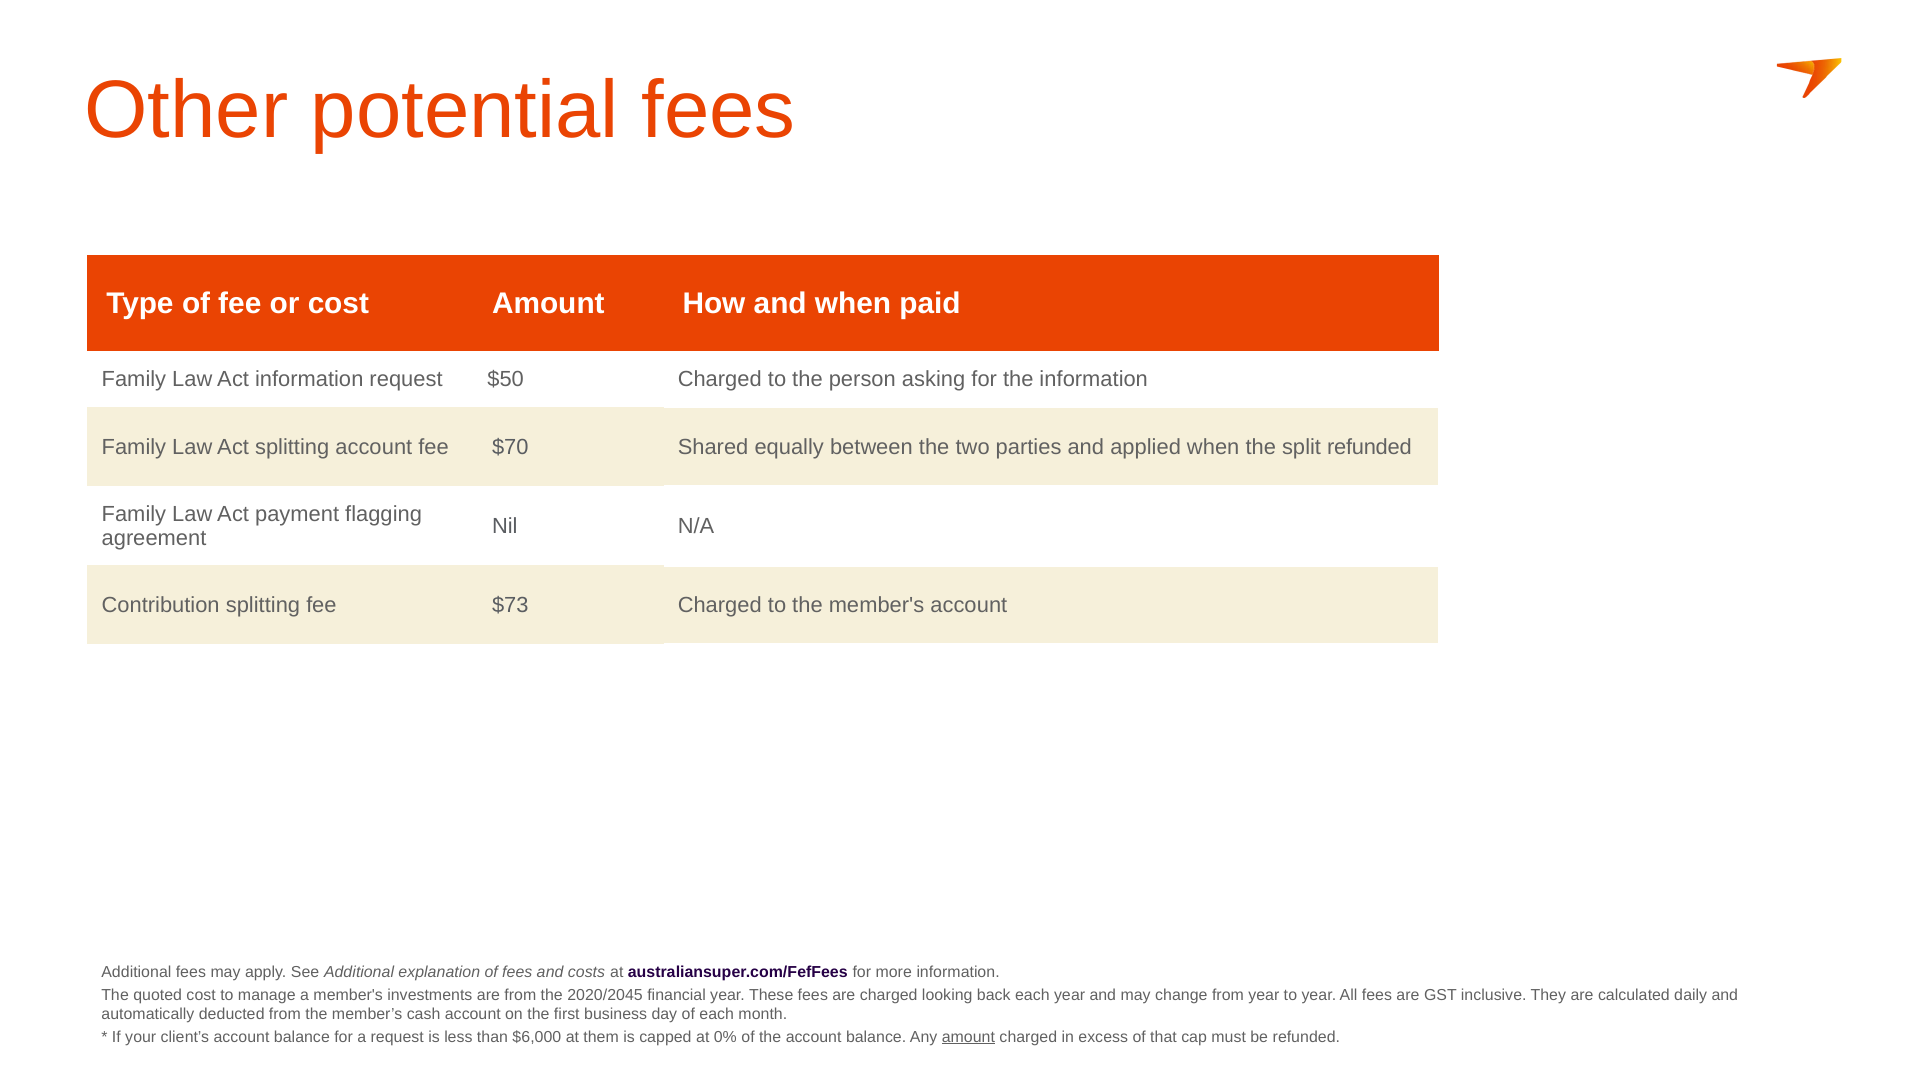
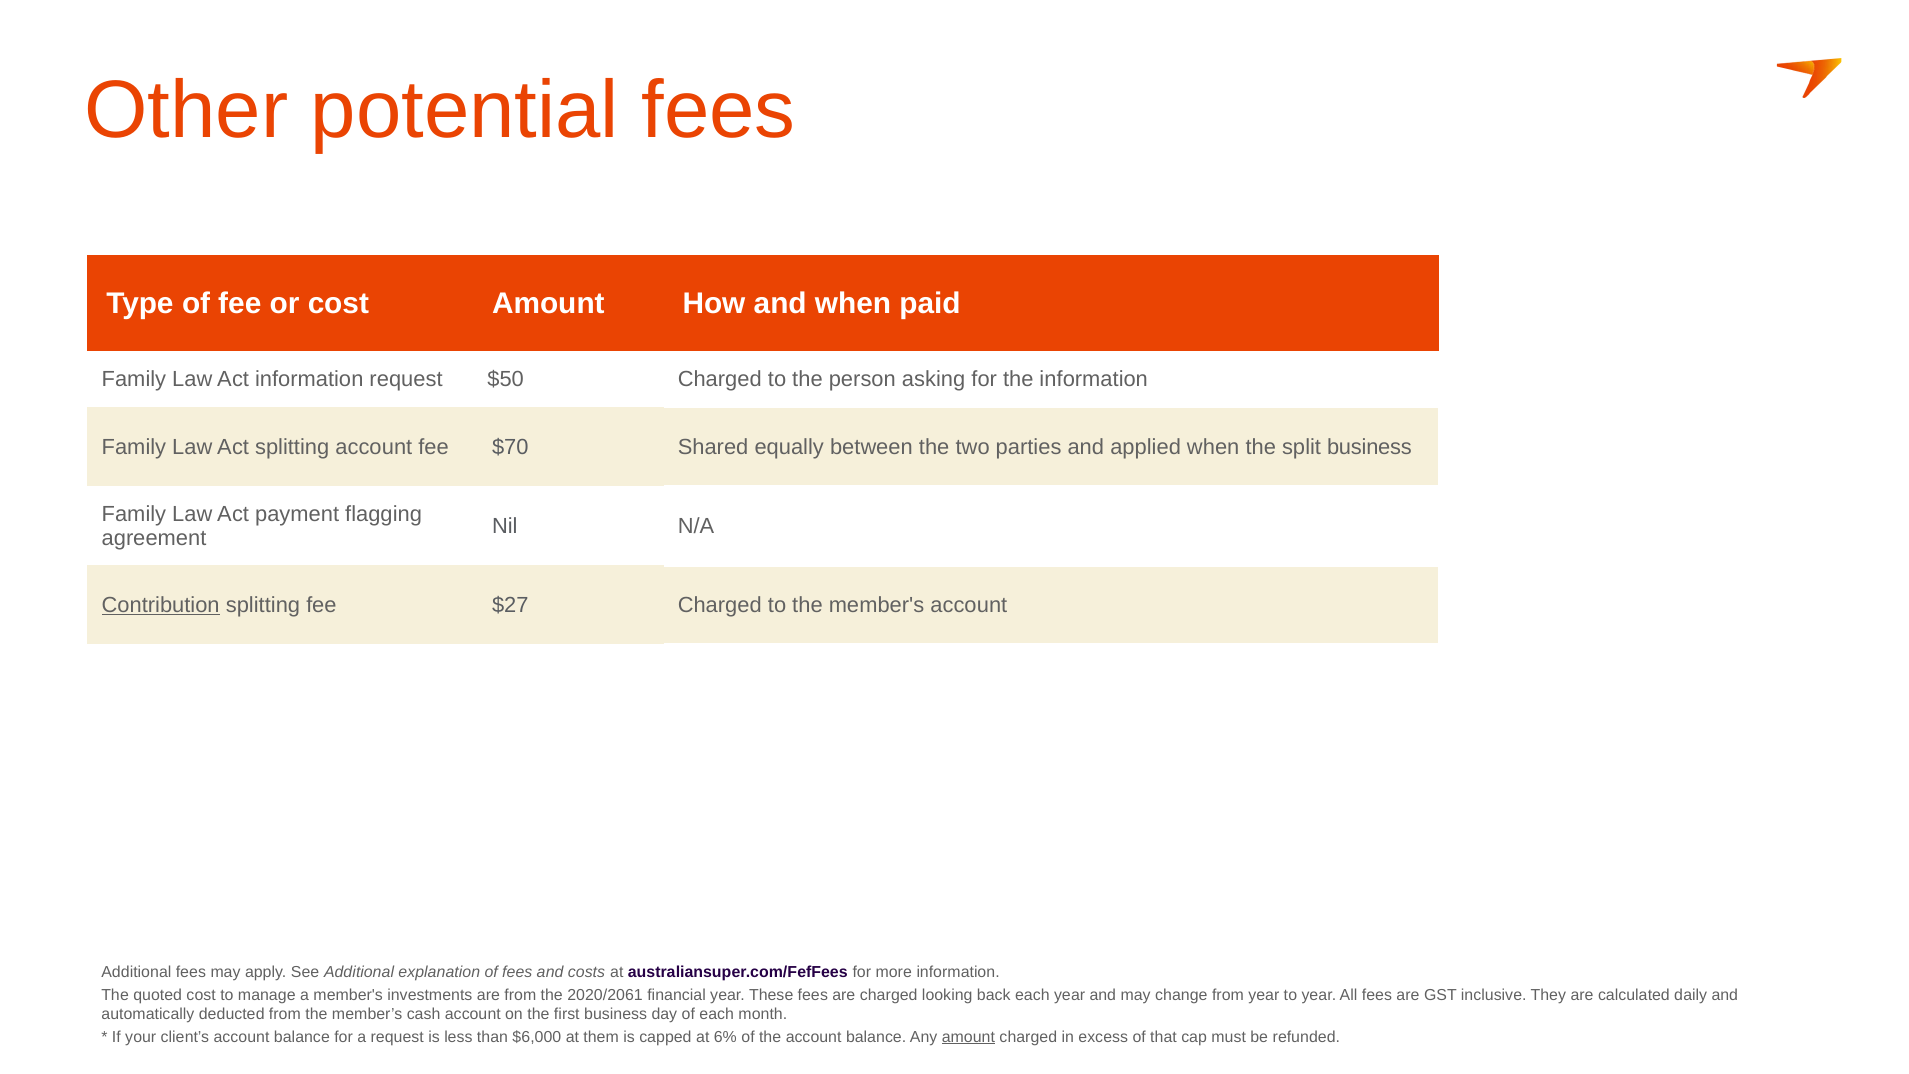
split refunded: refunded -> business
Contribution underline: none -> present
$73: $73 -> $27
2020/2045: 2020/2045 -> 2020/2061
0%: 0% -> 6%
